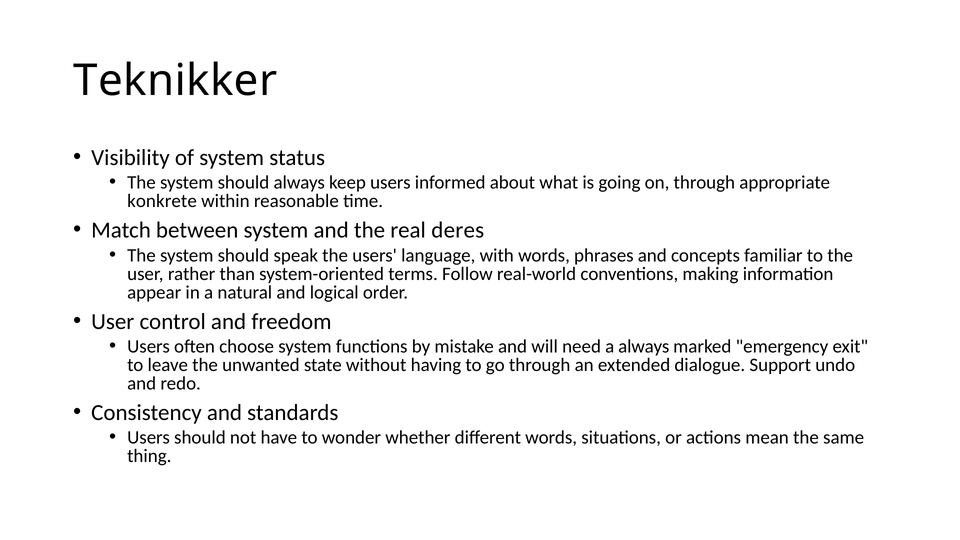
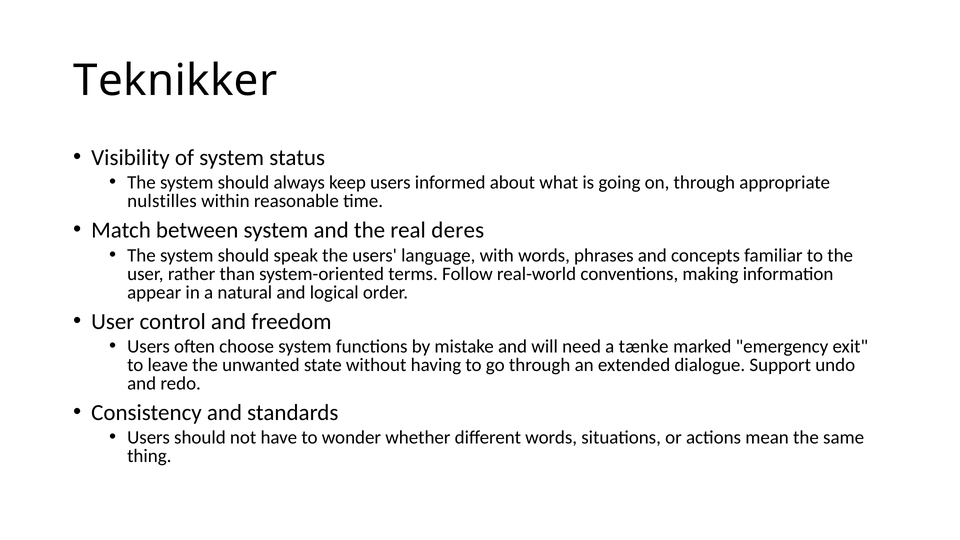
konkrete: konkrete -> nulstilles
a always: always -> tænke
